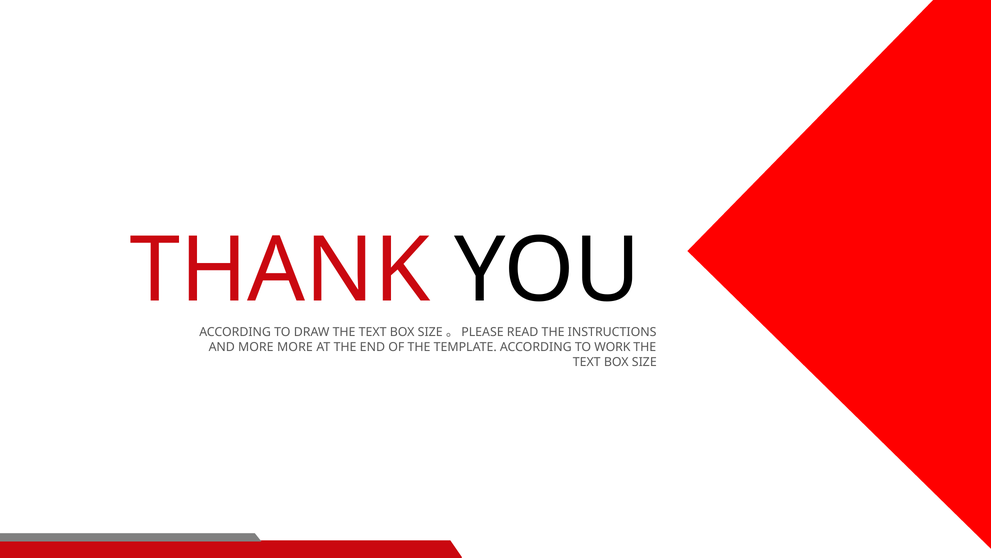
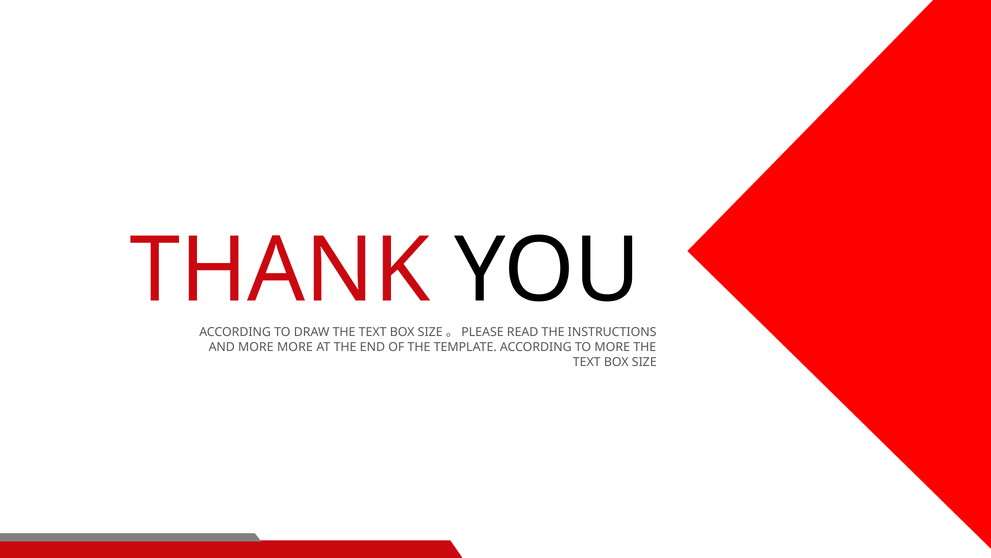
TO WORK: WORK -> MORE
